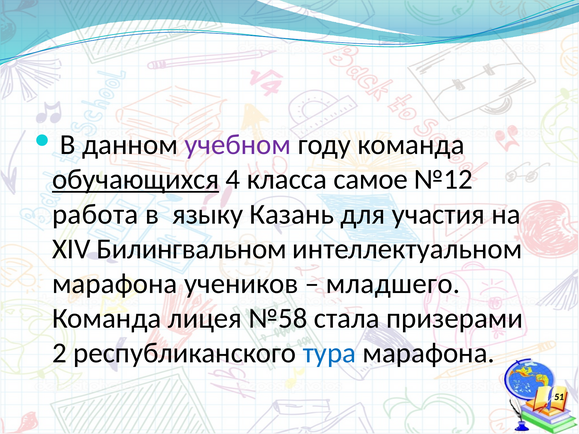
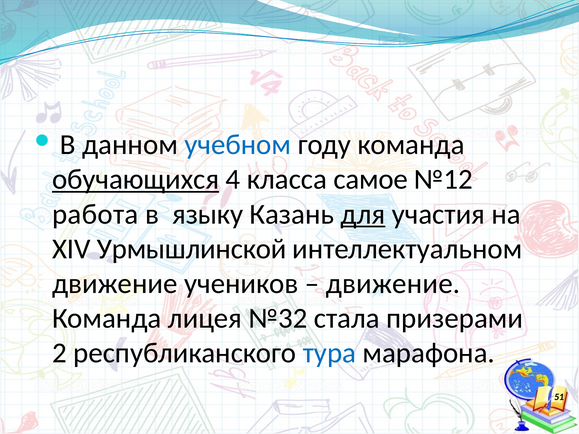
учебном colour: purple -> blue
для underline: none -> present
Билингвальном: Билингвальном -> Урмышлинской
марафона at (115, 284): марафона -> движение
младшего at (393, 284): младшего -> движение
№58: №58 -> №32
